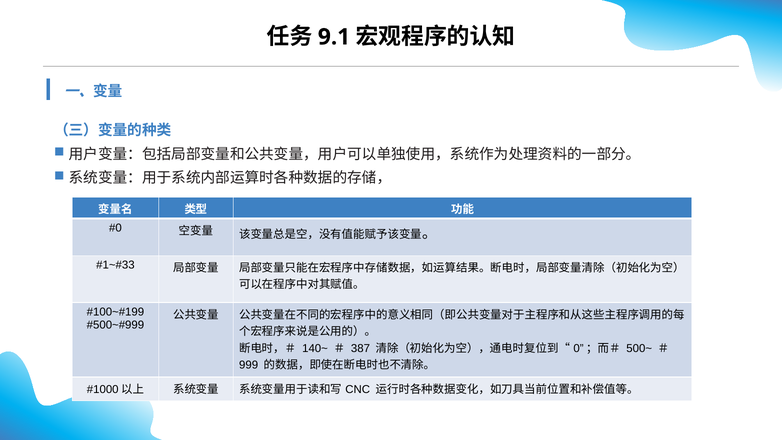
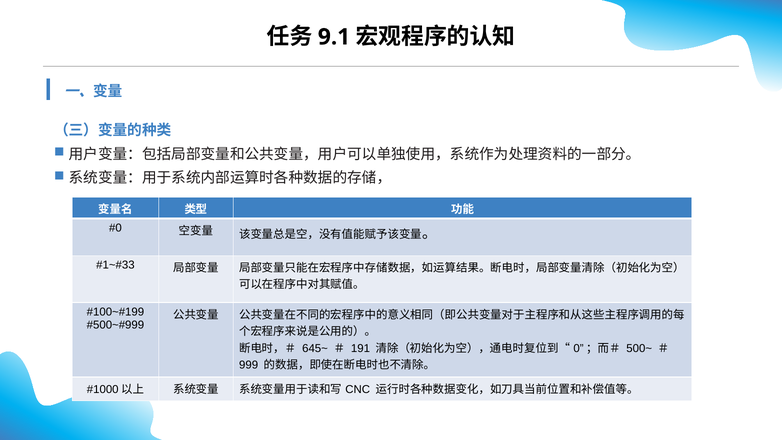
140~: 140~ -> 645~
387: 387 -> 191
